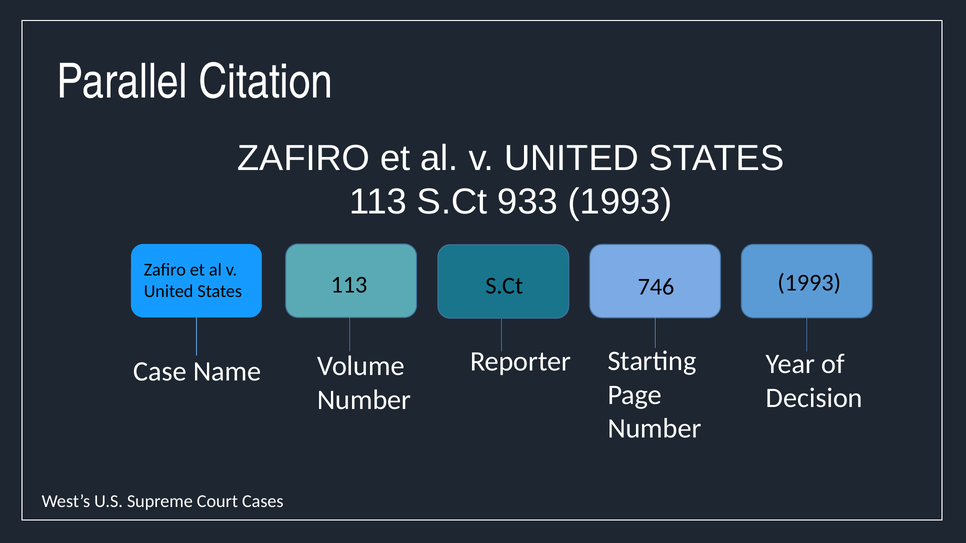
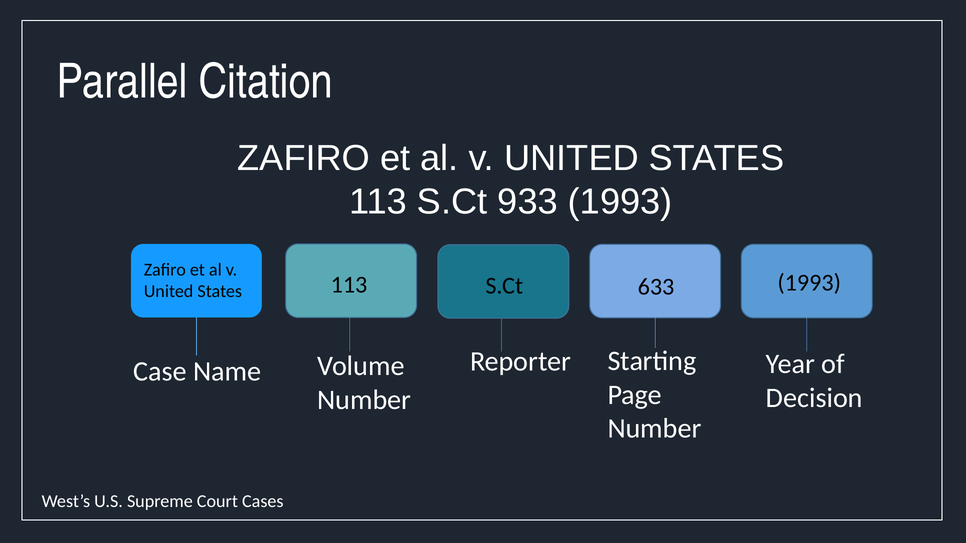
746: 746 -> 633
